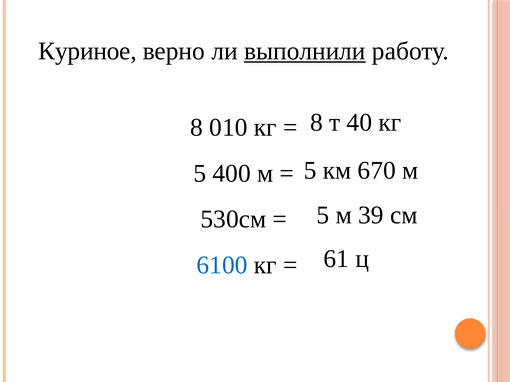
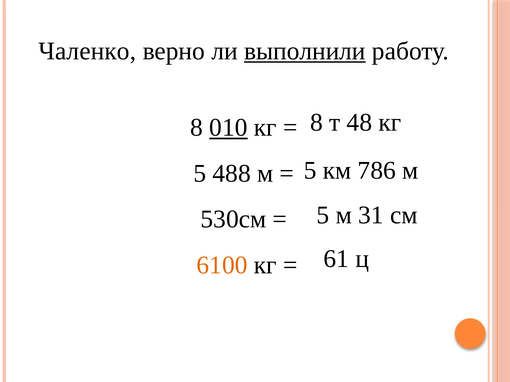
Куриное: Куриное -> Чаленко
40: 40 -> 48
010 underline: none -> present
670: 670 -> 786
400: 400 -> 488
39: 39 -> 31
6100 colour: blue -> orange
